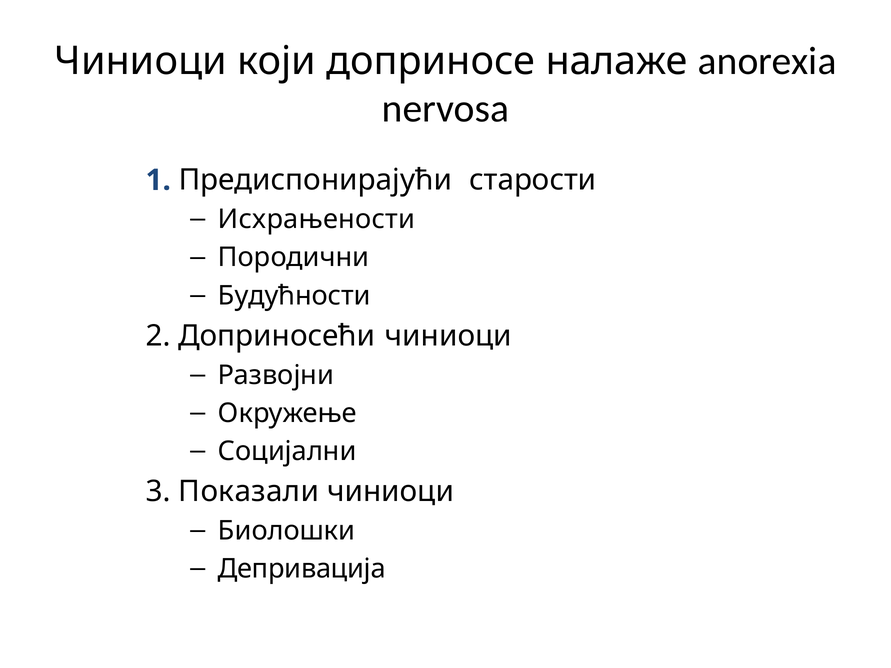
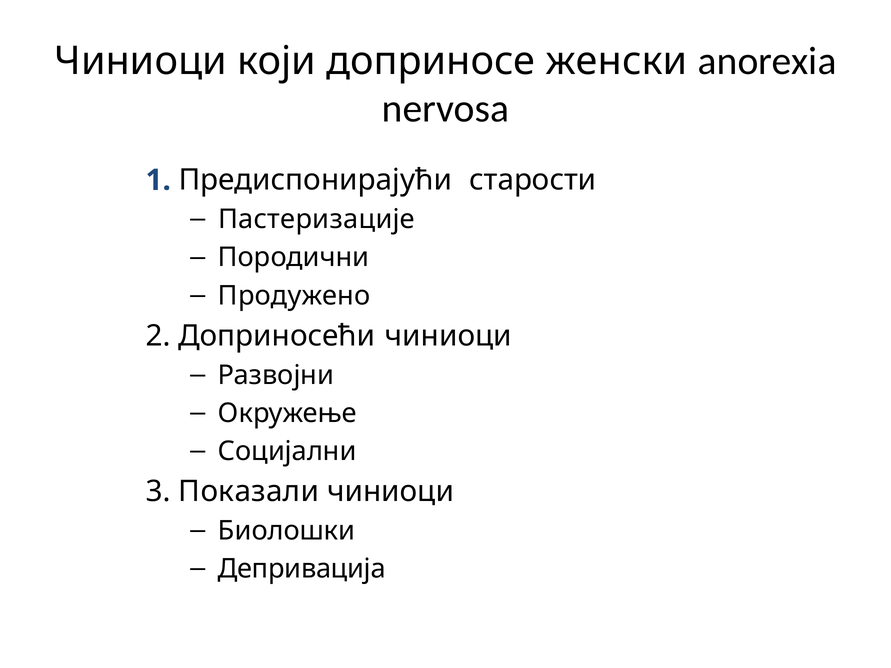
налаже: налаже -> женски
Исхрањености: Исхрањености -> Пастеризације
Будућности: Будућности -> Продужено
